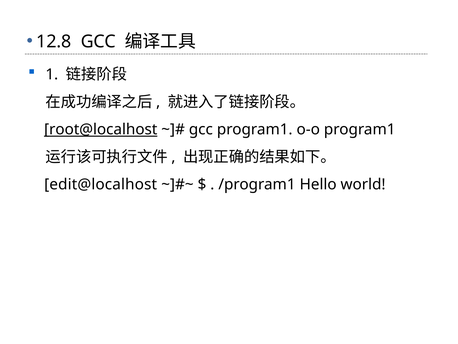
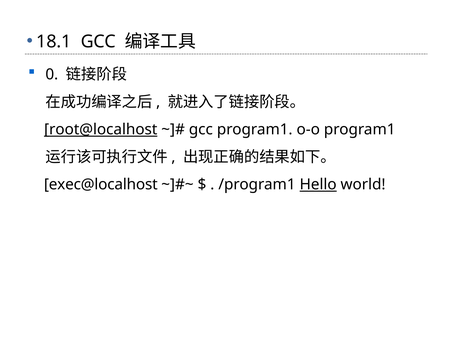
12.8: 12.8 -> 18.1
1: 1 -> 0
edit@localhost: edit@localhost -> exec@localhost
Hello underline: none -> present
